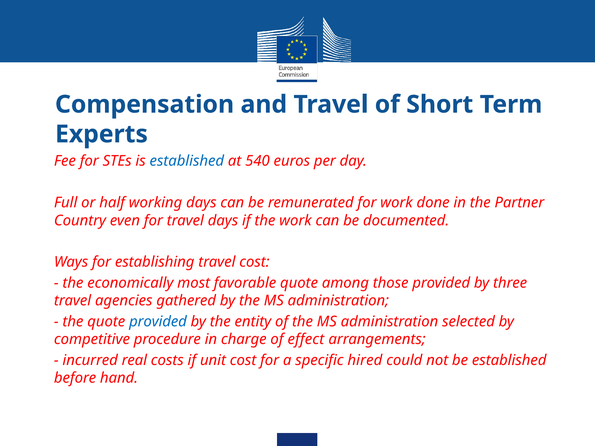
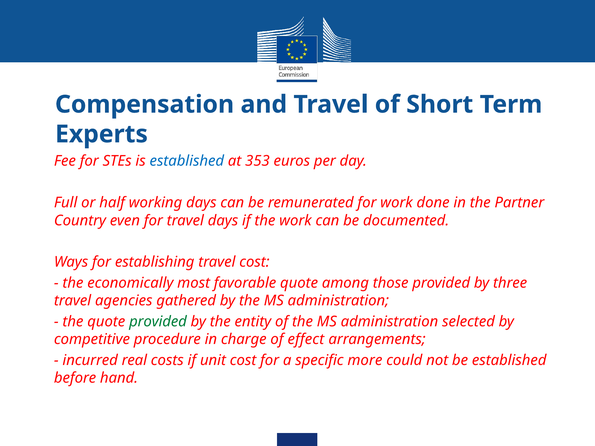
540: 540 -> 353
provided at (158, 322) colour: blue -> green
hired: hired -> more
